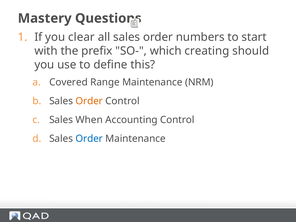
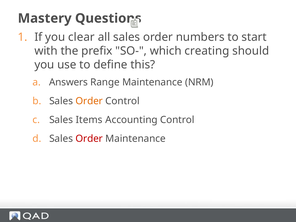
Covered: Covered -> Answers
When: When -> Items
Order at (89, 139) colour: blue -> red
